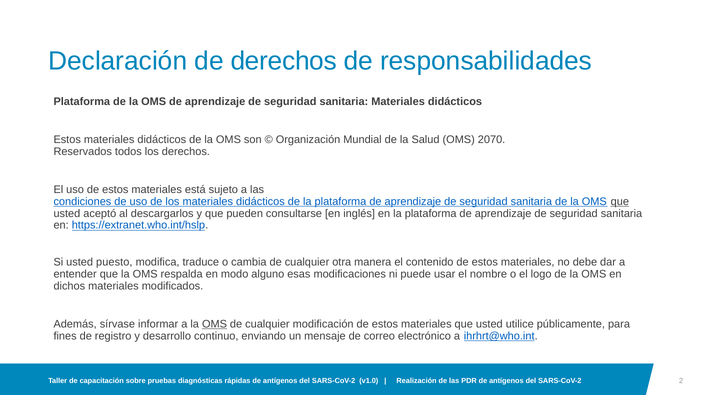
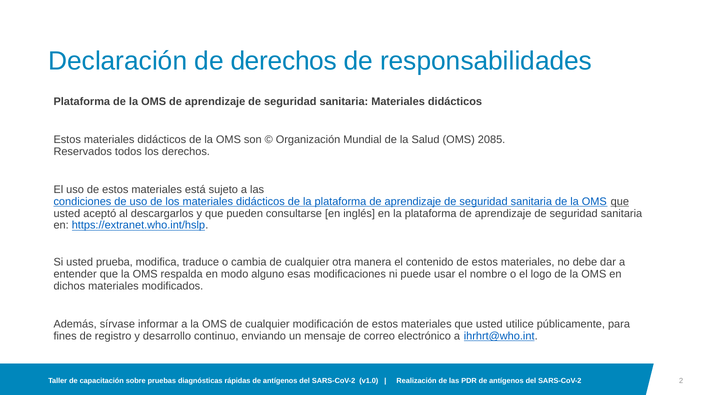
2070: 2070 -> 2085
puesto: puesto -> prueba
OMS at (214, 324) underline: present -> none
